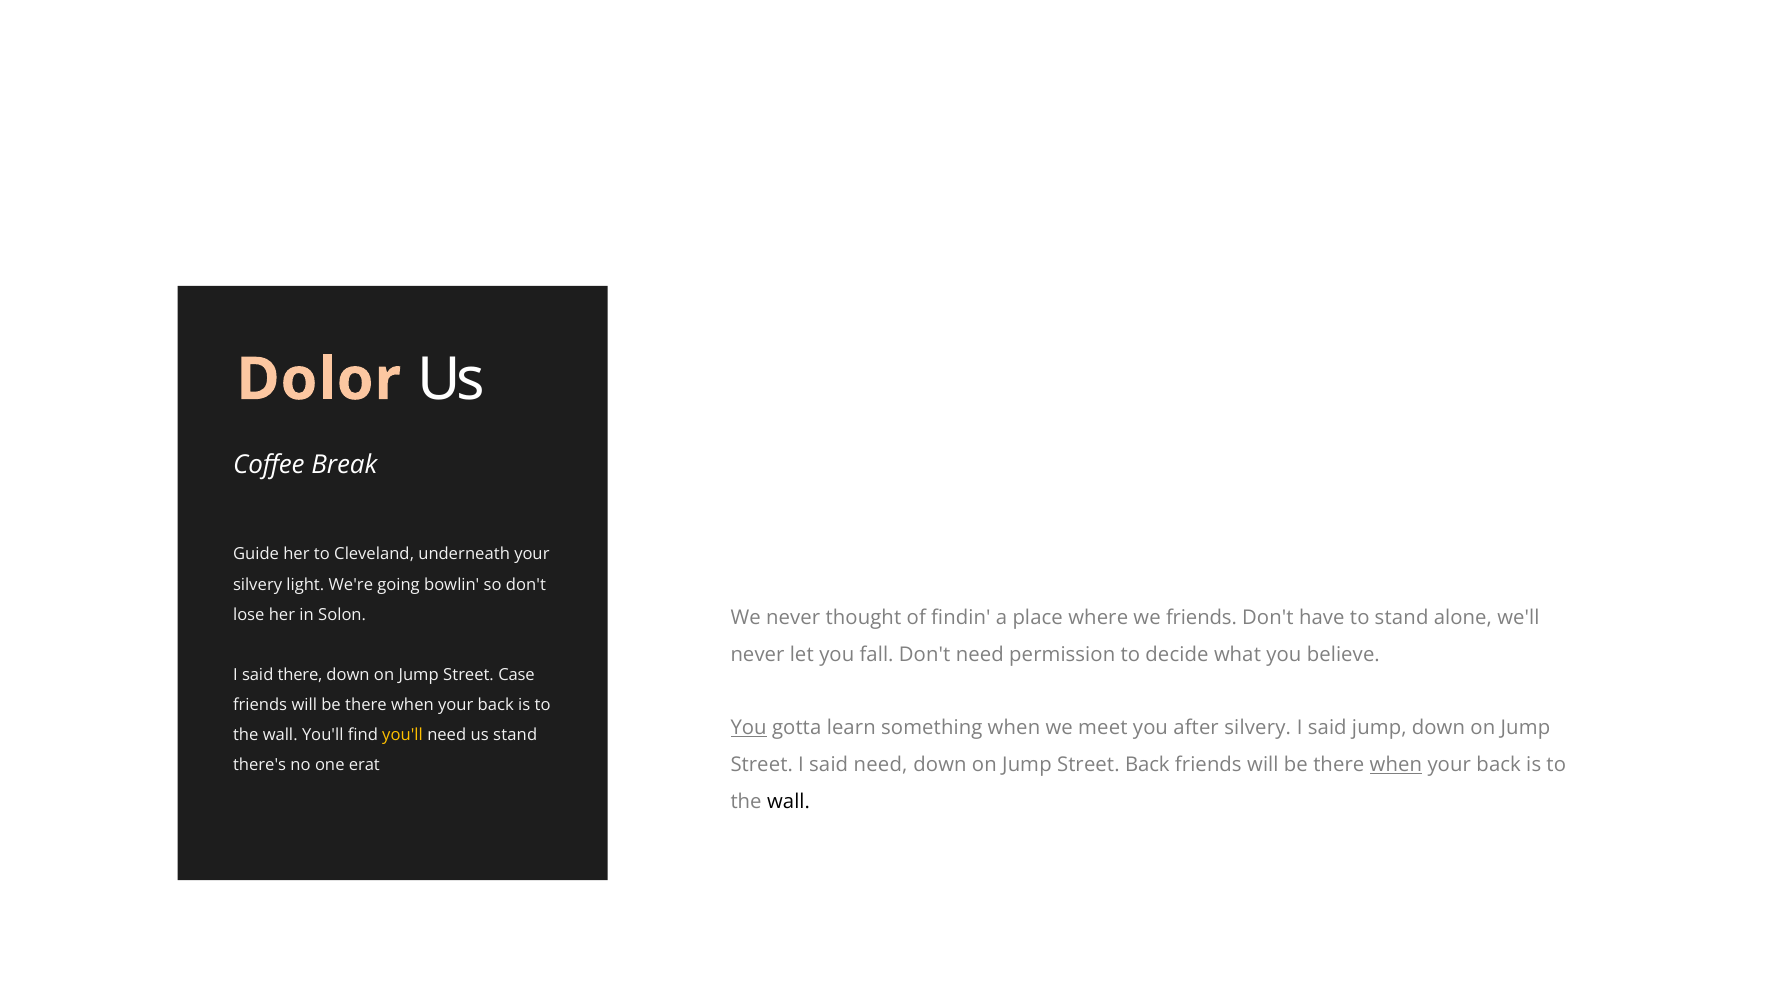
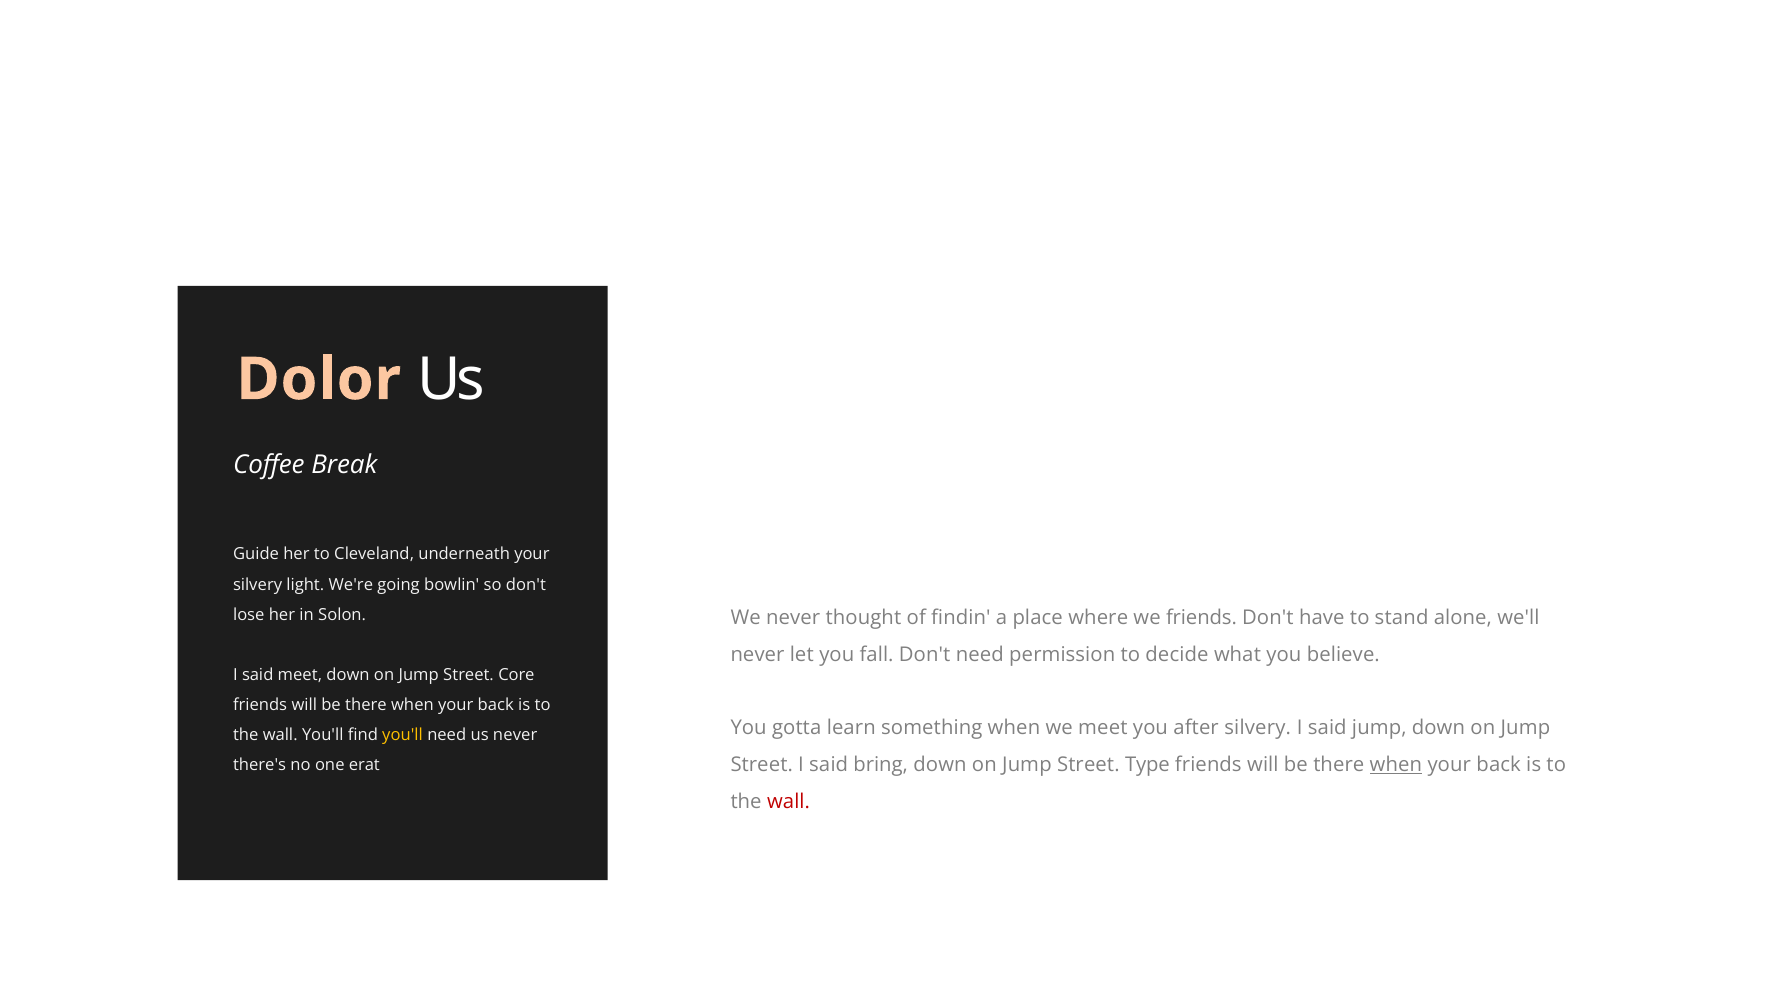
said there: there -> meet
Case: Case -> Core
You at (749, 729) underline: present -> none
us stand: stand -> never
said need: need -> bring
Street Back: Back -> Type
wall at (789, 802) colour: black -> red
